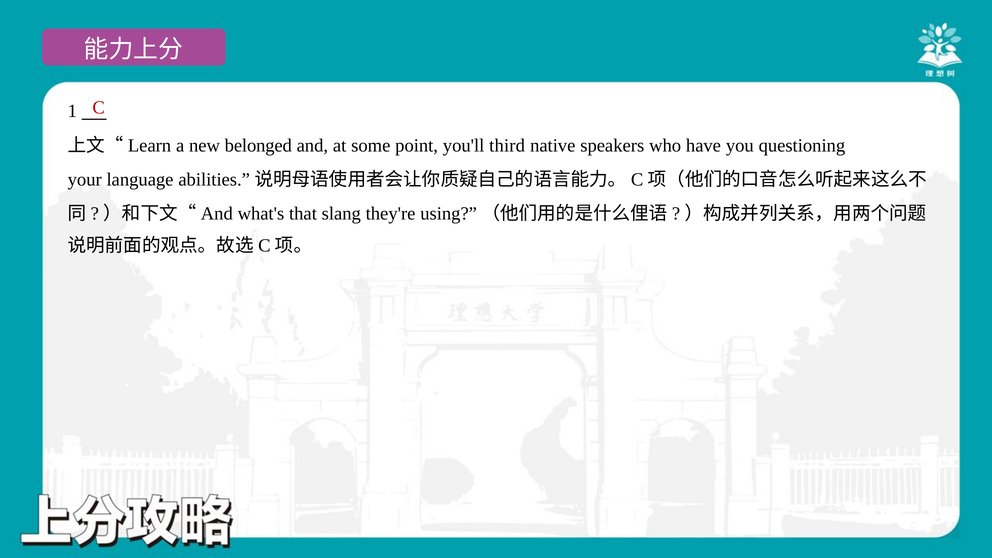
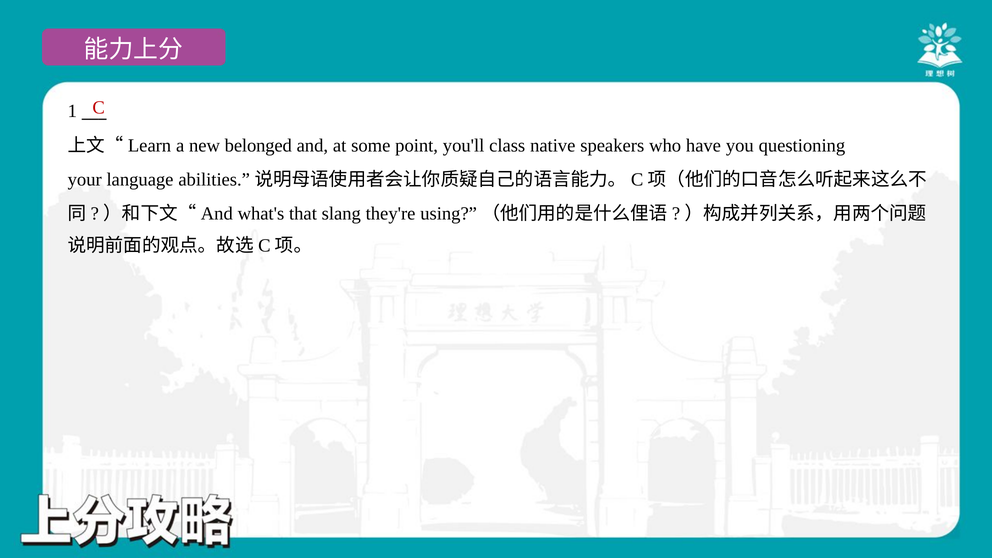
third: third -> class
